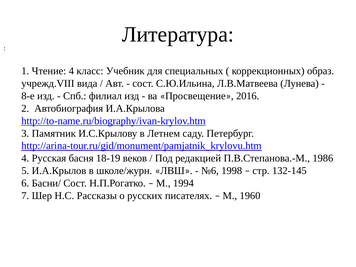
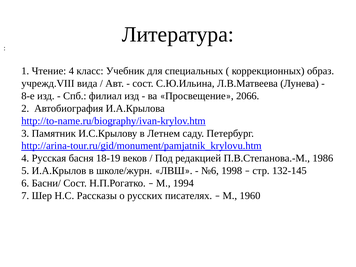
2016: 2016 -> 2066
